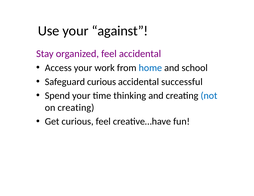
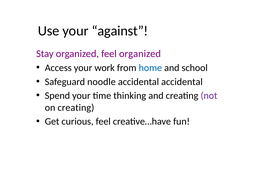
feel accidental: accidental -> organized
Safeguard curious: curious -> noodle
accidental successful: successful -> accidental
not colour: blue -> purple
